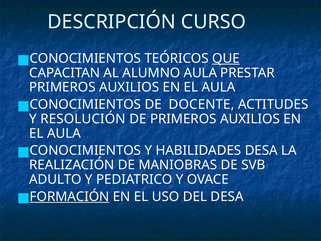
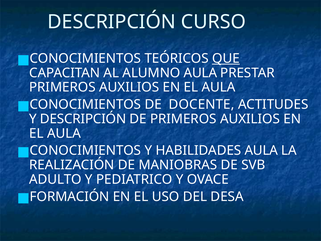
Y RESOLUCIÓN: RESOLUCIÓN -> DESCRIPCIÓN
HABILIDADES DESA: DESA -> AULA
FORMACIÓN underline: present -> none
